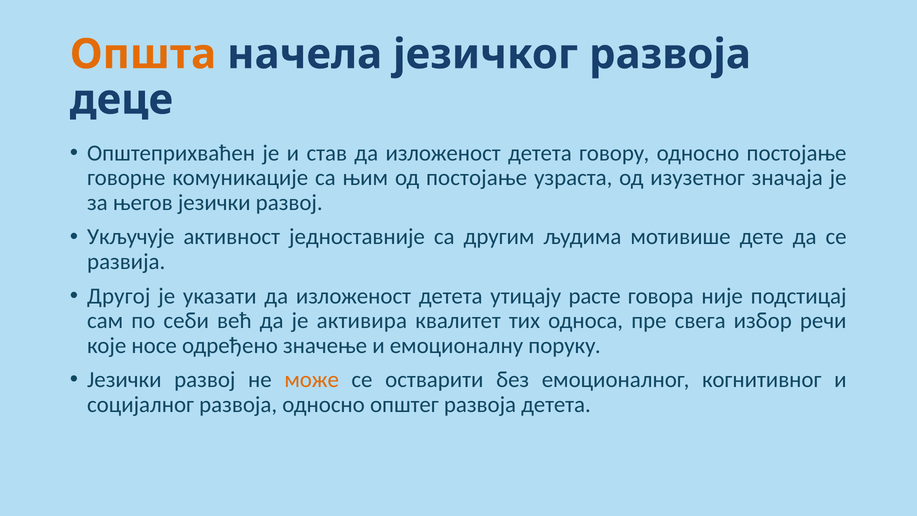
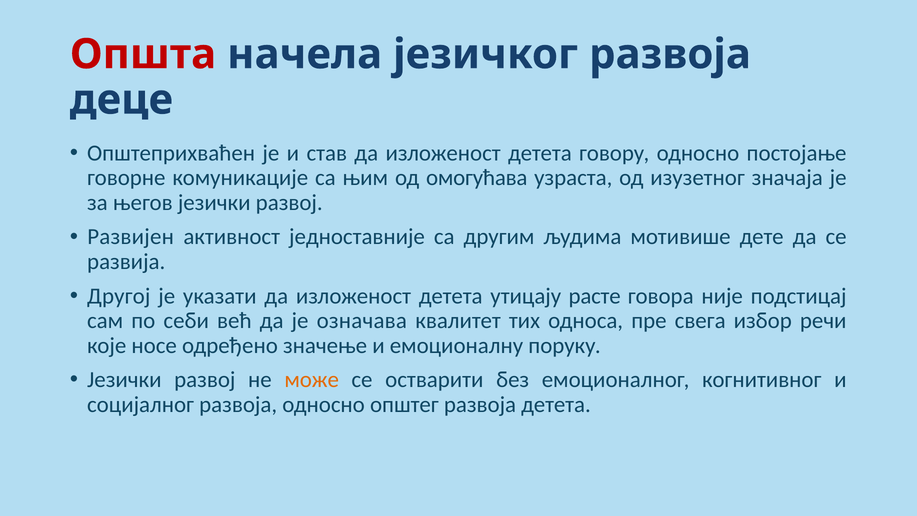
Општа colour: orange -> red
од постојање: постојање -> омогућава
Укључује: Укључује -> Развијен
активира: активира -> означава
